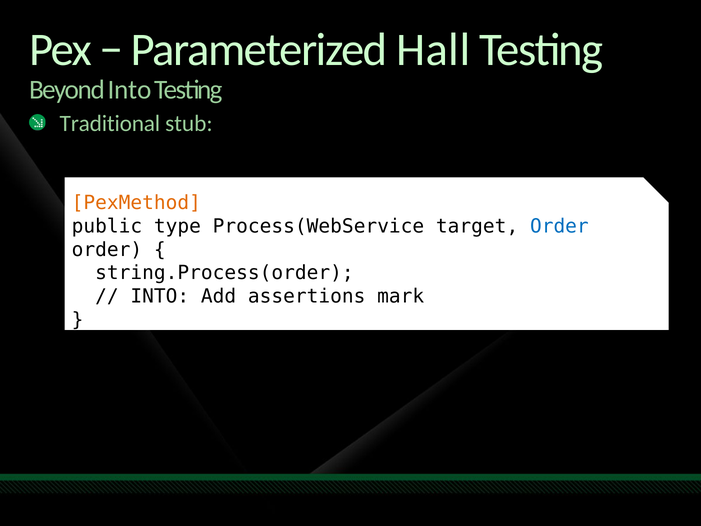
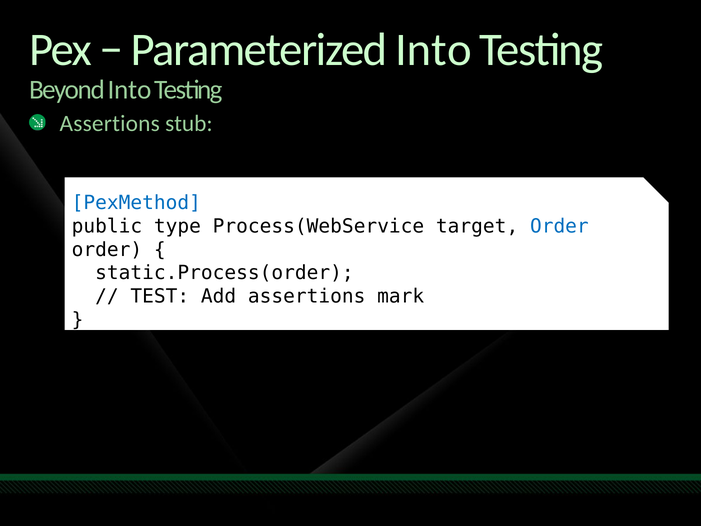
Parameterized Hall: Hall -> Into
Traditional at (110, 123): Traditional -> Assertions
PexMethod colour: orange -> blue
string.Process(order: string.Process(order -> static.Process(order
INTO at (160, 296): INTO -> TEST
